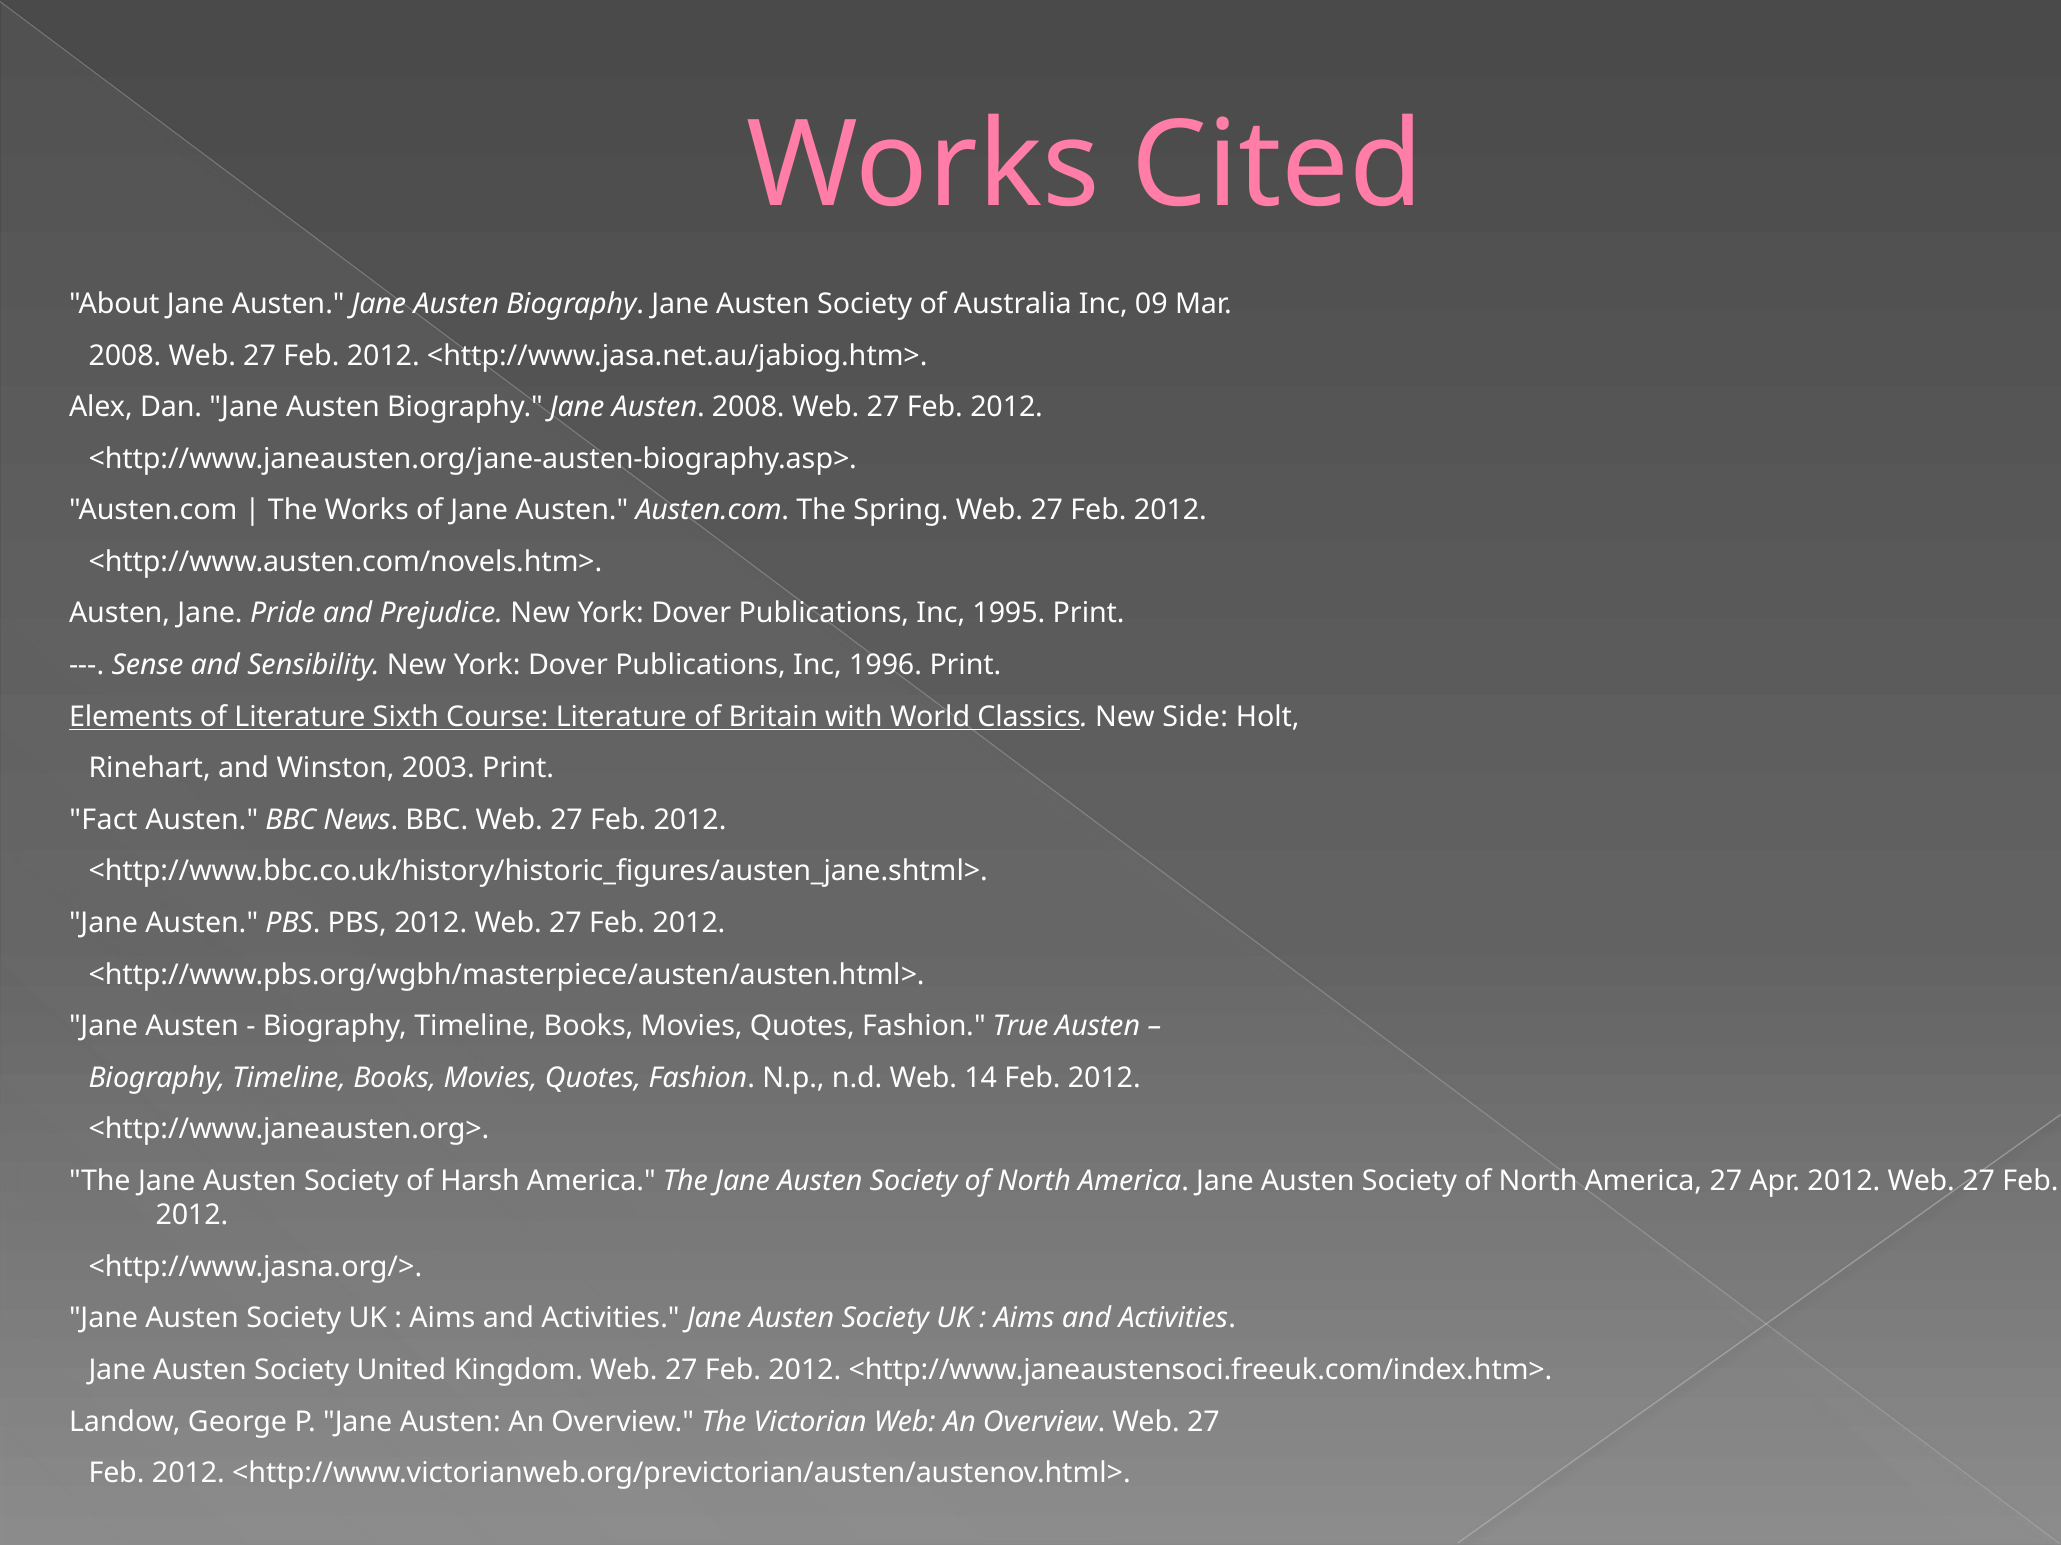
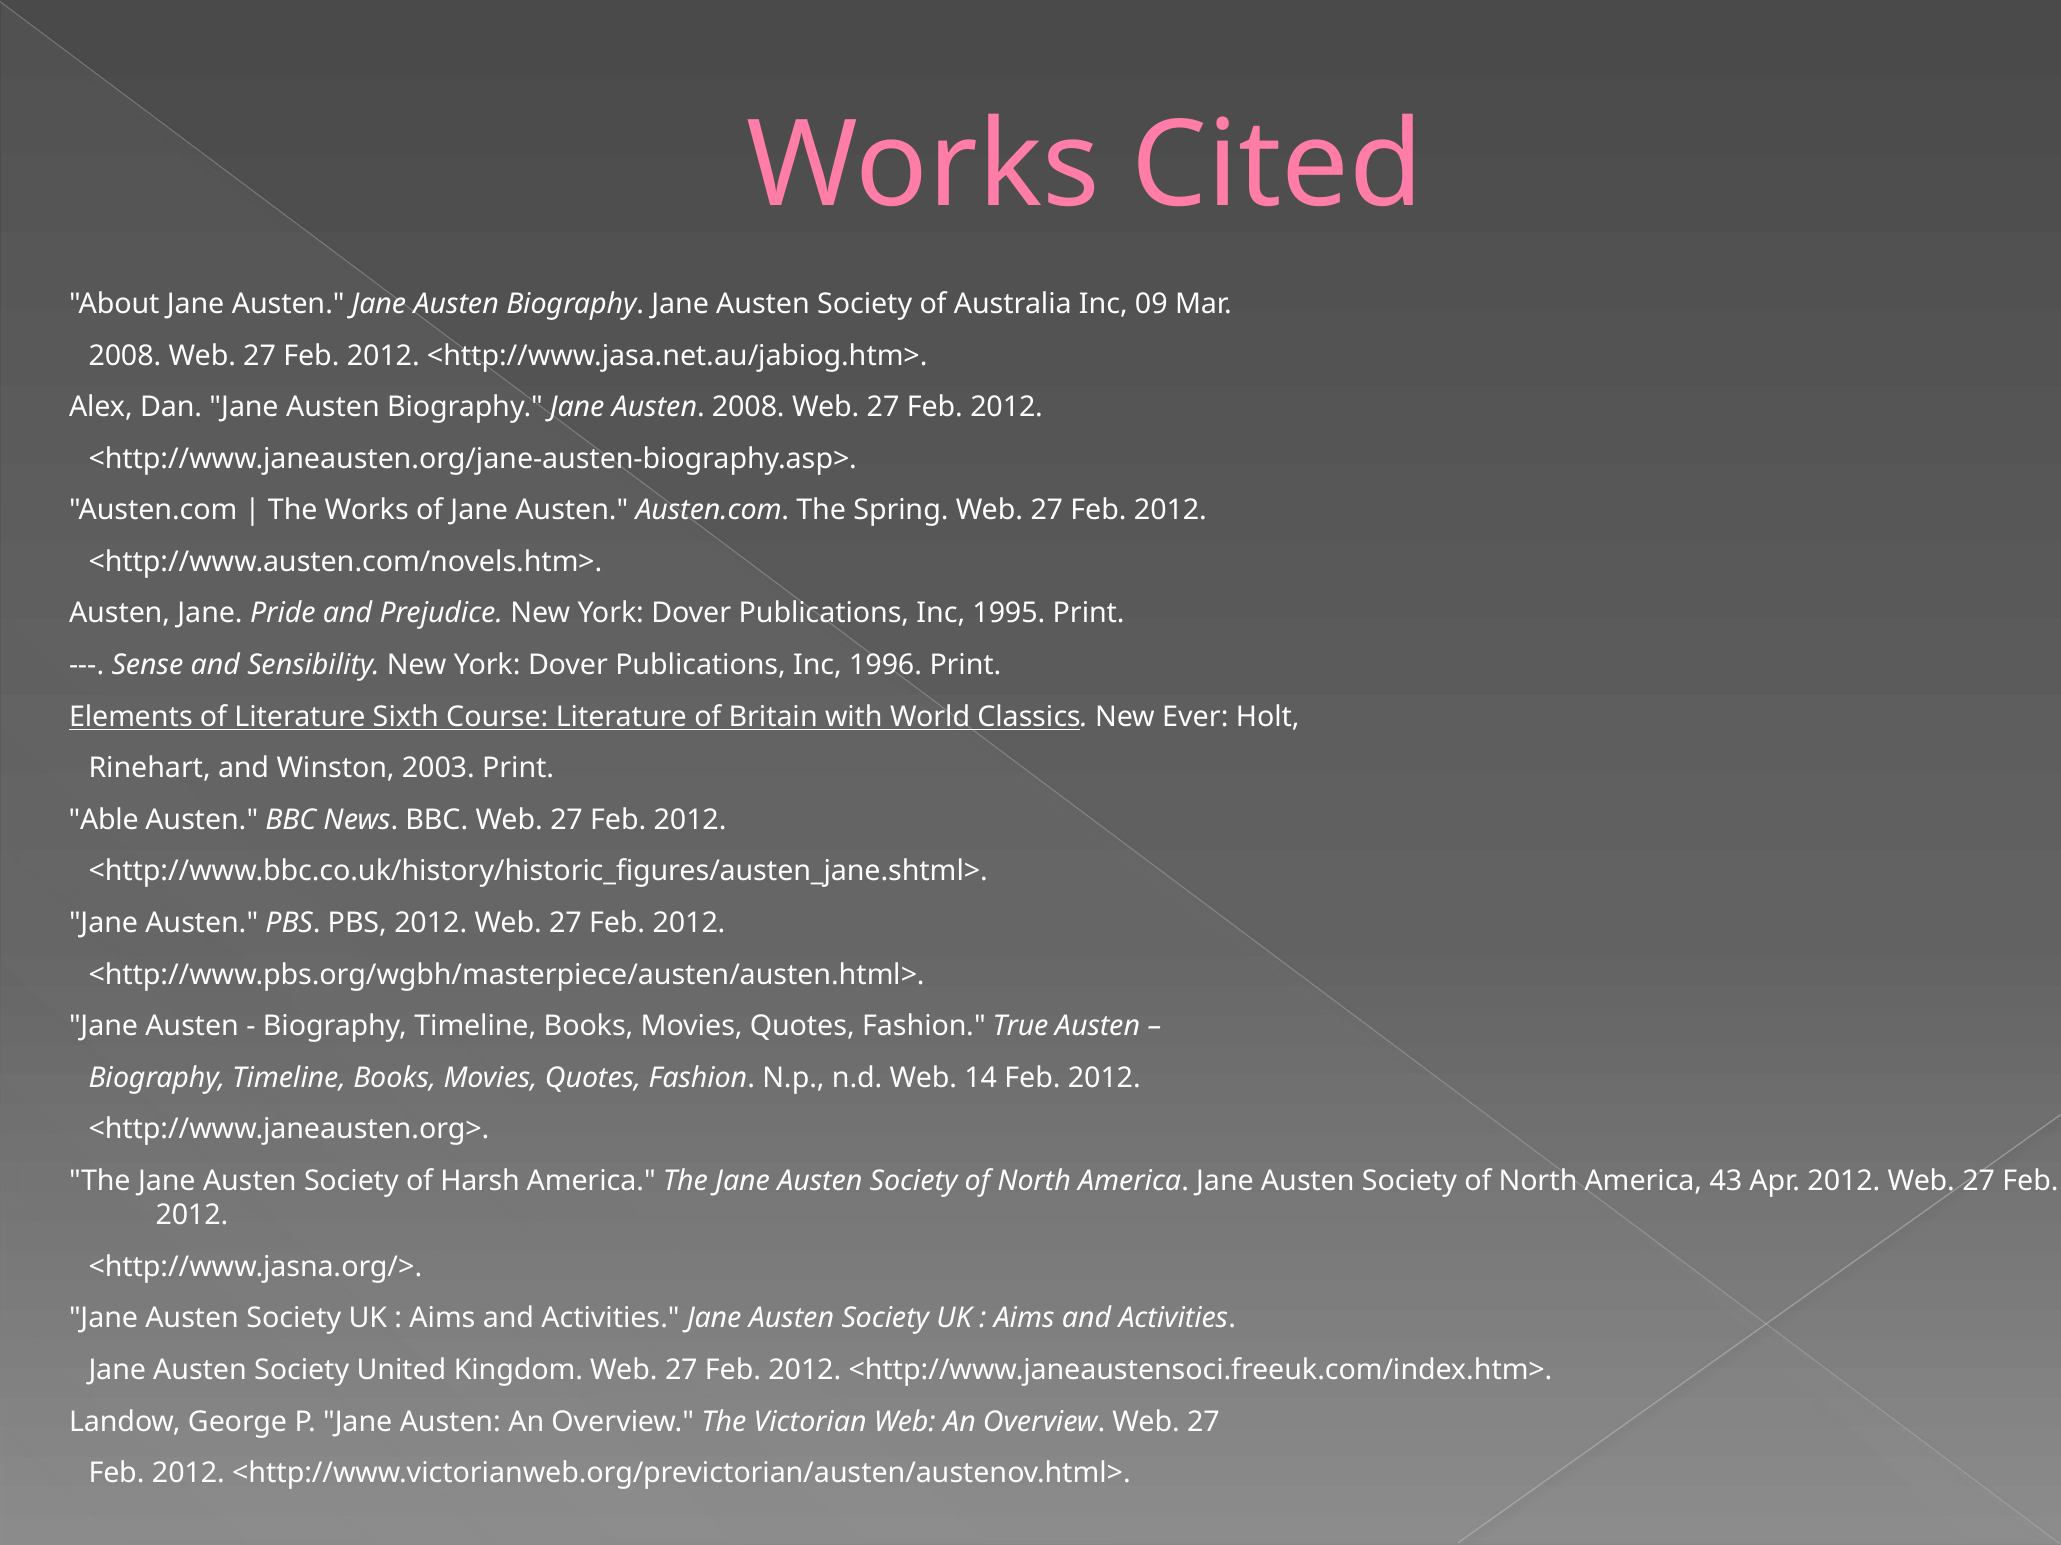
Side: Side -> Ever
Fact: Fact -> Able
America 27: 27 -> 43
